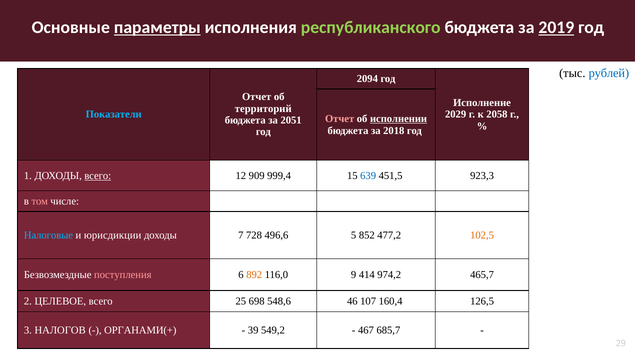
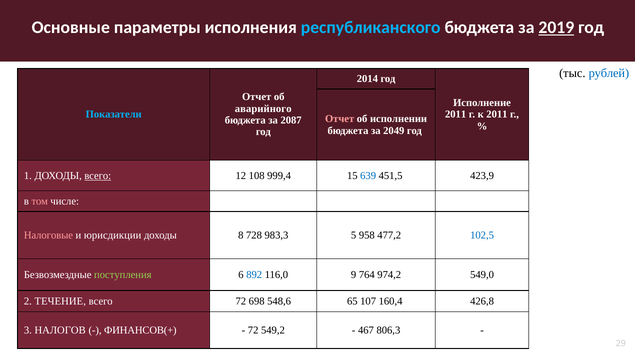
параметры underline: present -> none
республиканского colour: light green -> light blue
2094: 2094 -> 2014
территорий: территорий -> аварийного
2029 at (456, 114): 2029 -> 2011
к 2058: 2058 -> 2011
исполнении underline: present -> none
2051: 2051 -> 2087
2018: 2018 -> 2049
909: 909 -> 108
923,3: 923,3 -> 423,9
Налоговые colour: light blue -> pink
7: 7 -> 8
496,6: 496,6 -> 983,3
852: 852 -> 958
102,5 colour: orange -> blue
поступления colour: pink -> light green
892 colour: orange -> blue
414: 414 -> 764
465,7: 465,7 -> 549,0
ЦЕЛЕВОЕ: ЦЕЛЕВОЕ -> ТЕЧЕНИЕ
всего 25: 25 -> 72
46: 46 -> 65
126,5: 126,5 -> 426,8
ОРГАНАМИ(+: ОРГАНАМИ(+ -> ФИНАНСОВ(+
39 at (253, 330): 39 -> 72
685,7: 685,7 -> 806,3
